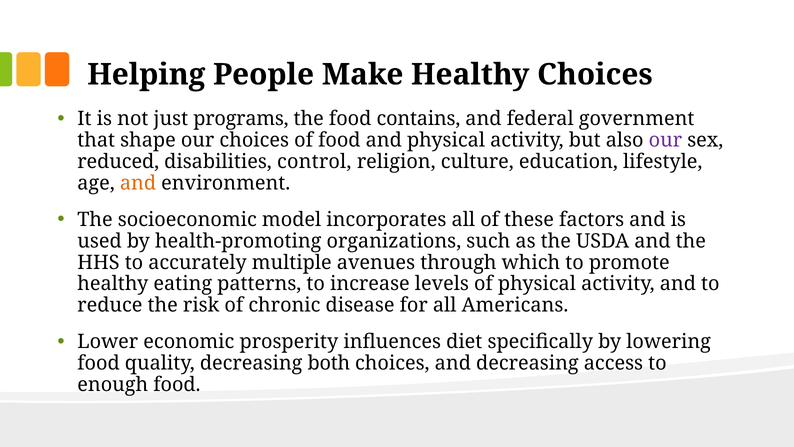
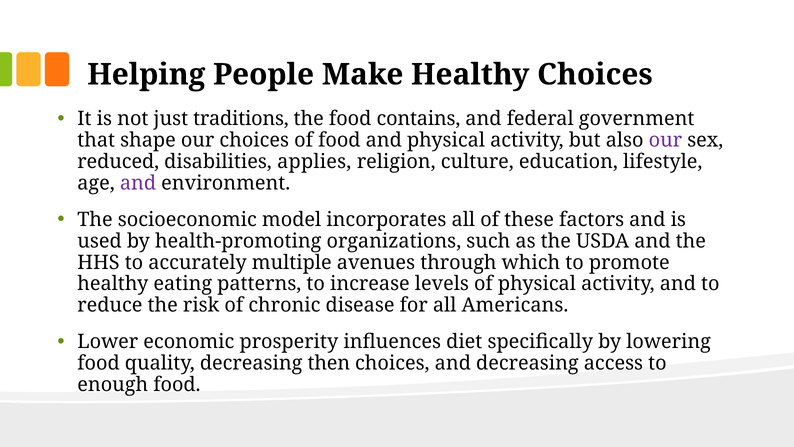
programs: programs -> traditions
control: control -> applies
and at (138, 183) colour: orange -> purple
both: both -> then
